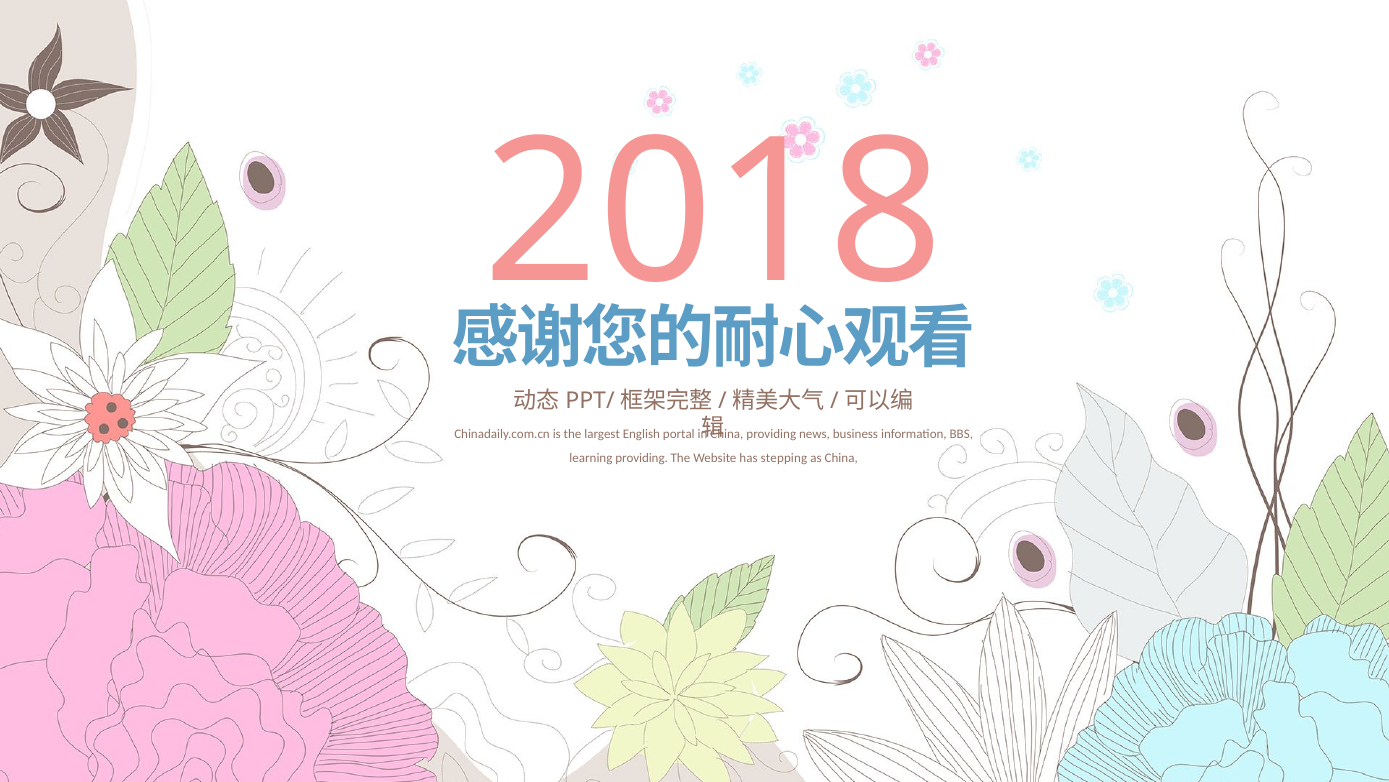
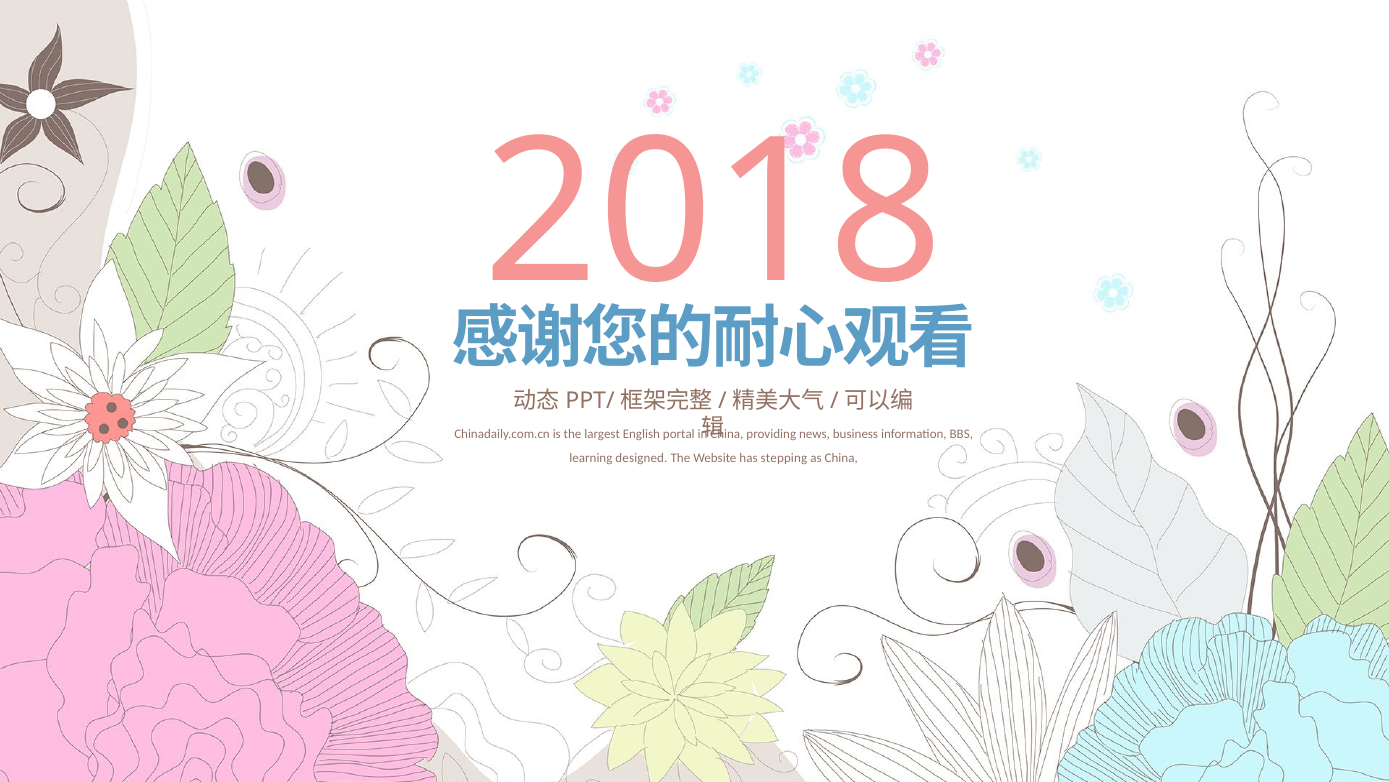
learning providing: providing -> designed
